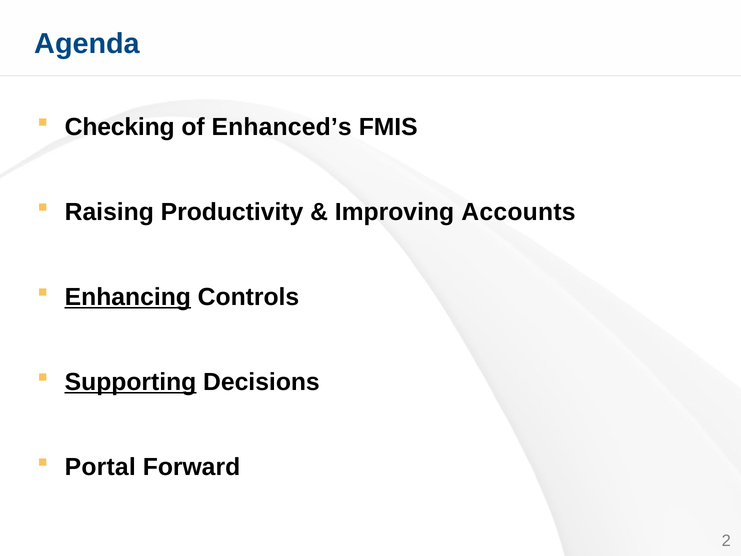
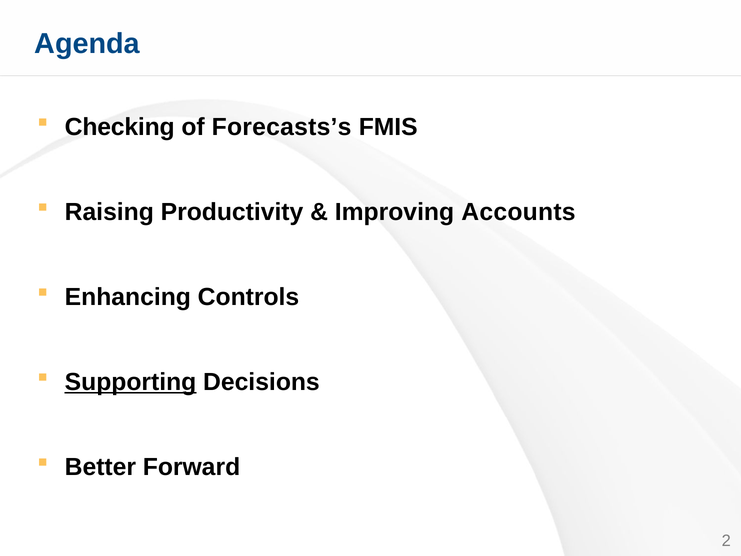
Enhanced’s: Enhanced’s -> Forecasts’s
Enhancing underline: present -> none
Portal: Portal -> Better
